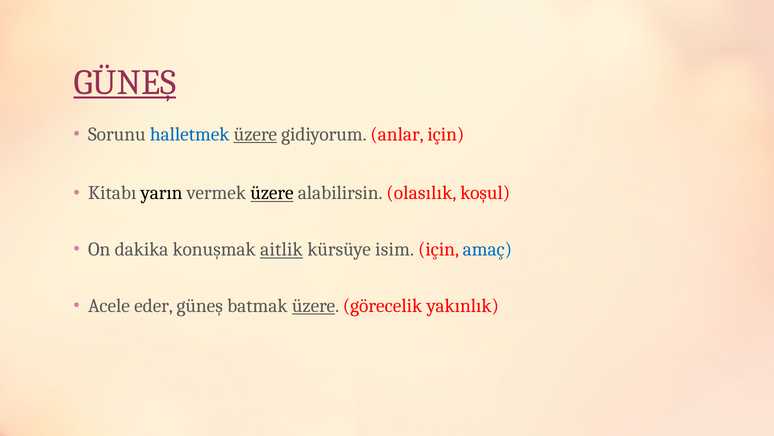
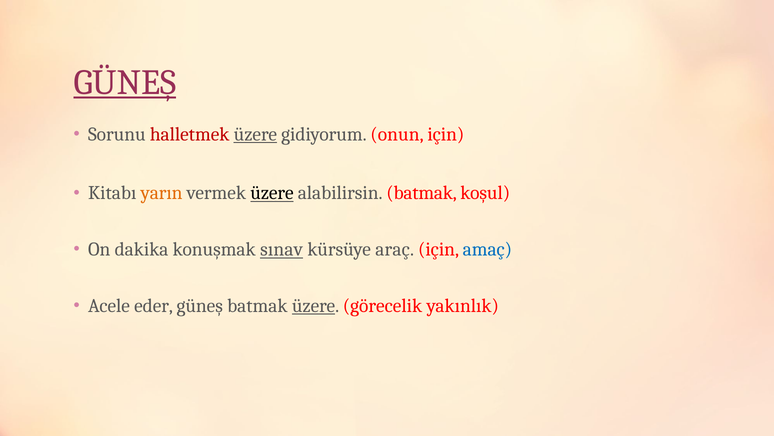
halletmek colour: blue -> red
anlar: anlar -> onun
yarın colour: black -> orange
alabilirsin olasılık: olasılık -> batmak
aitlik: aitlik -> sınav
isim: isim -> araç
